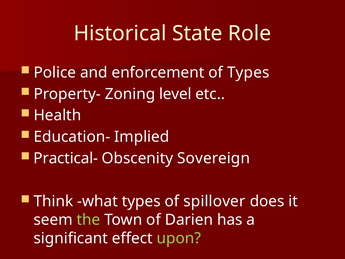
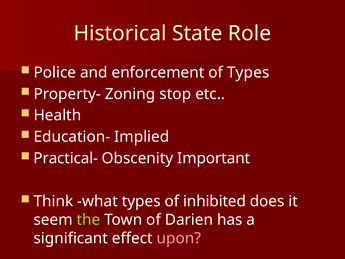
level: level -> stop
Sovereign: Sovereign -> Important
spillover: spillover -> inhibited
upon colour: light green -> pink
